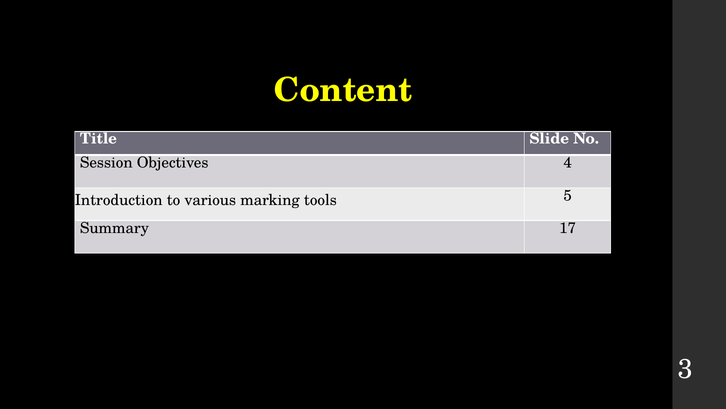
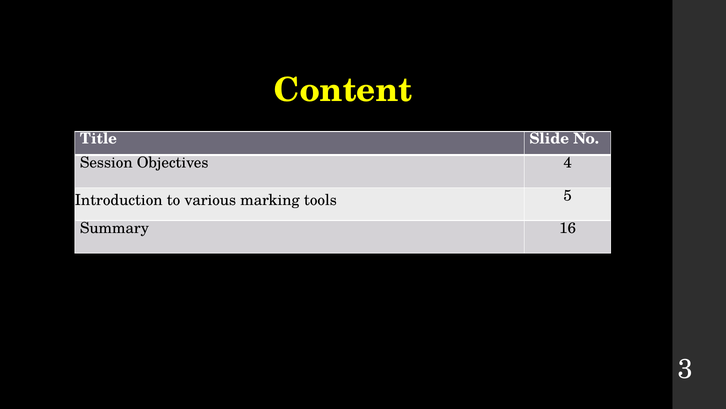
17: 17 -> 16
